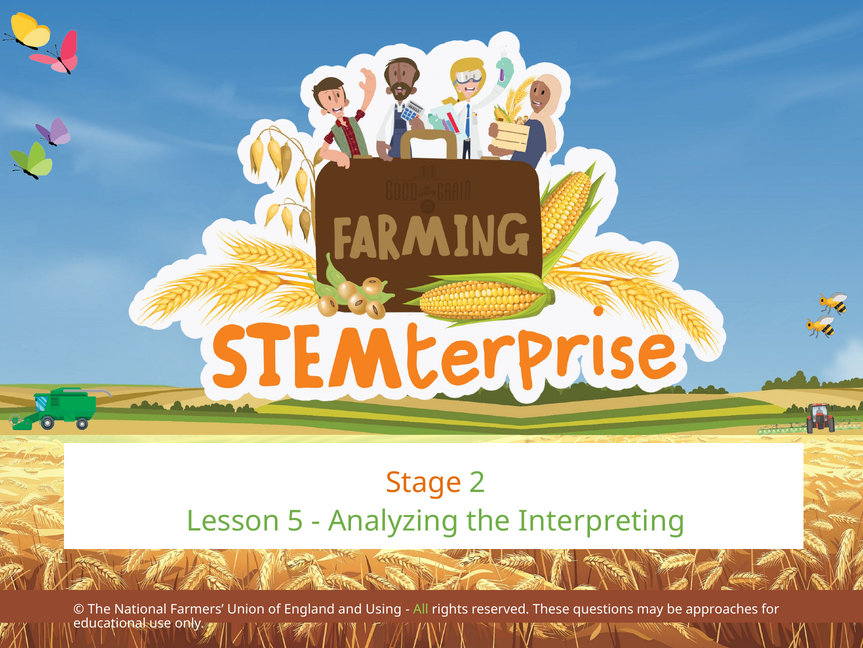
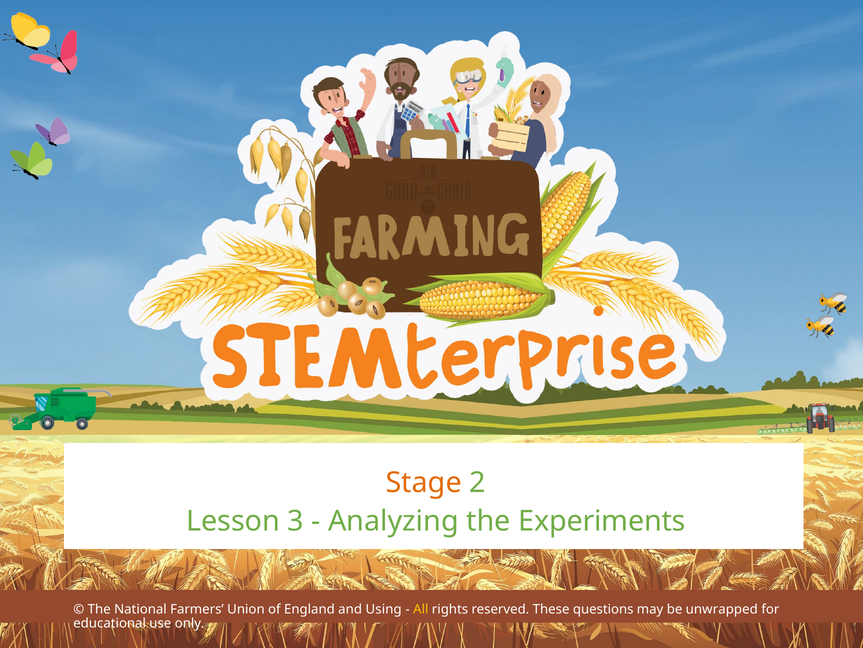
5: 5 -> 3
Interpreting: Interpreting -> Experiments
All colour: light green -> yellow
approaches: approaches -> unwrapped
